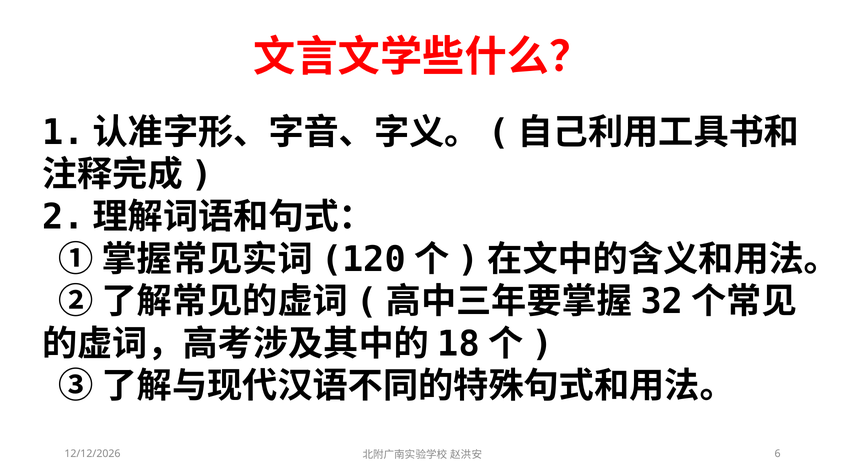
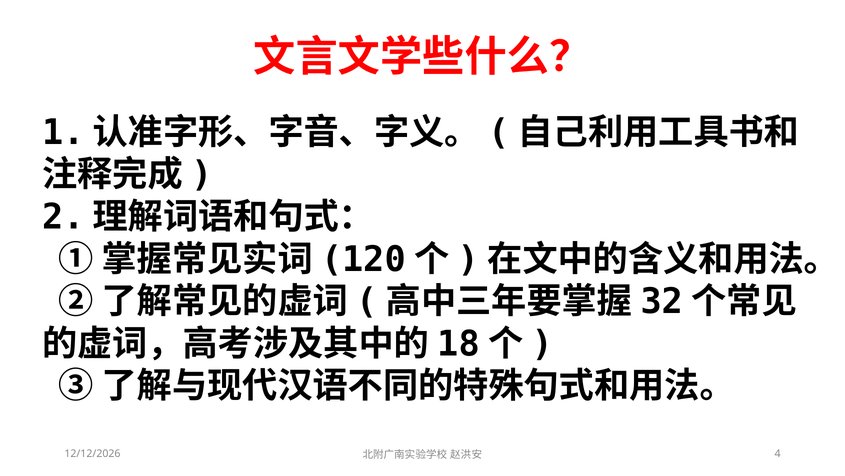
6: 6 -> 4
